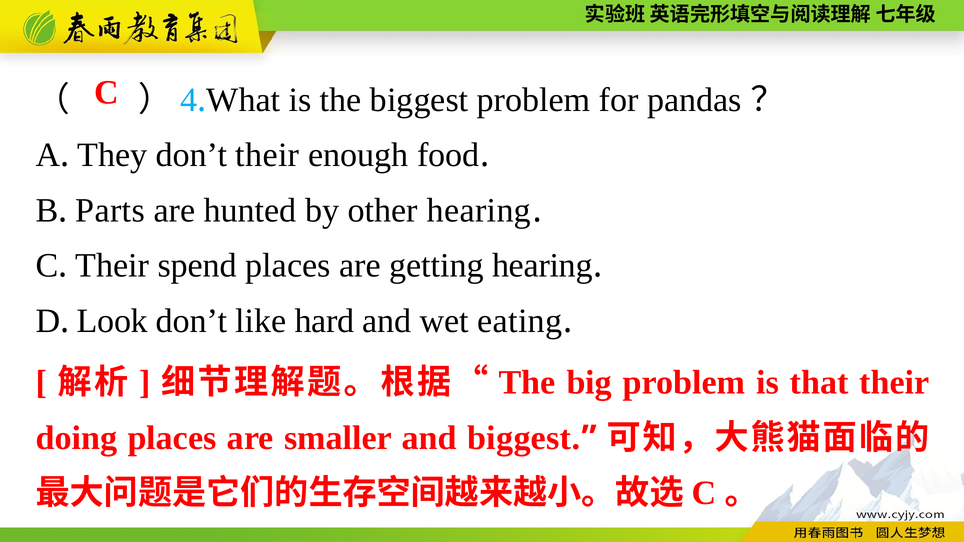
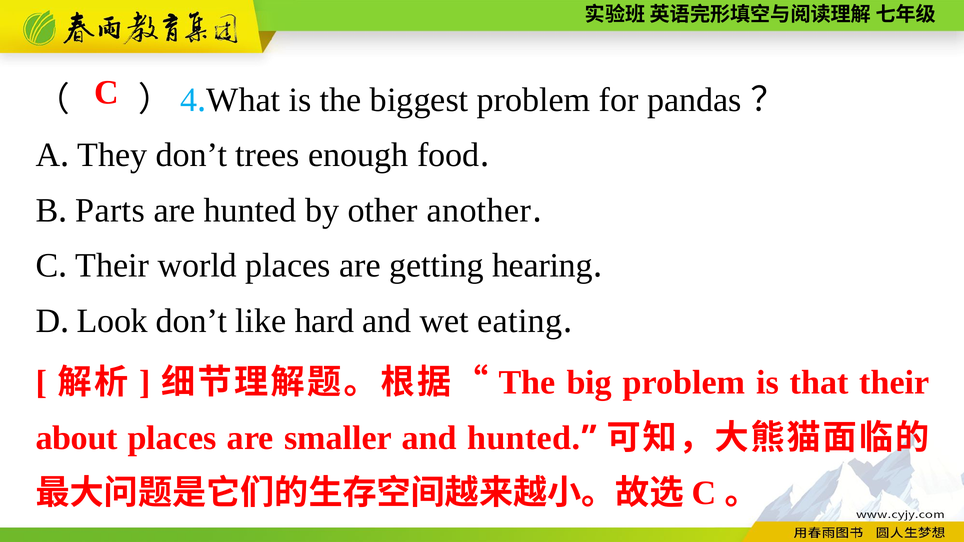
don’t their: their -> trees
other hearing: hearing -> another
spend: spend -> world
doing: doing -> about
and biggest: biggest -> hunted
